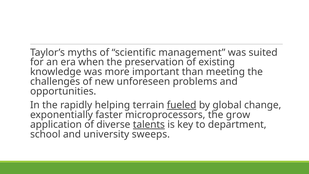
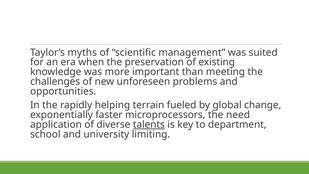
fueled underline: present -> none
grow: grow -> need
sweeps: sweeps -> limiting
